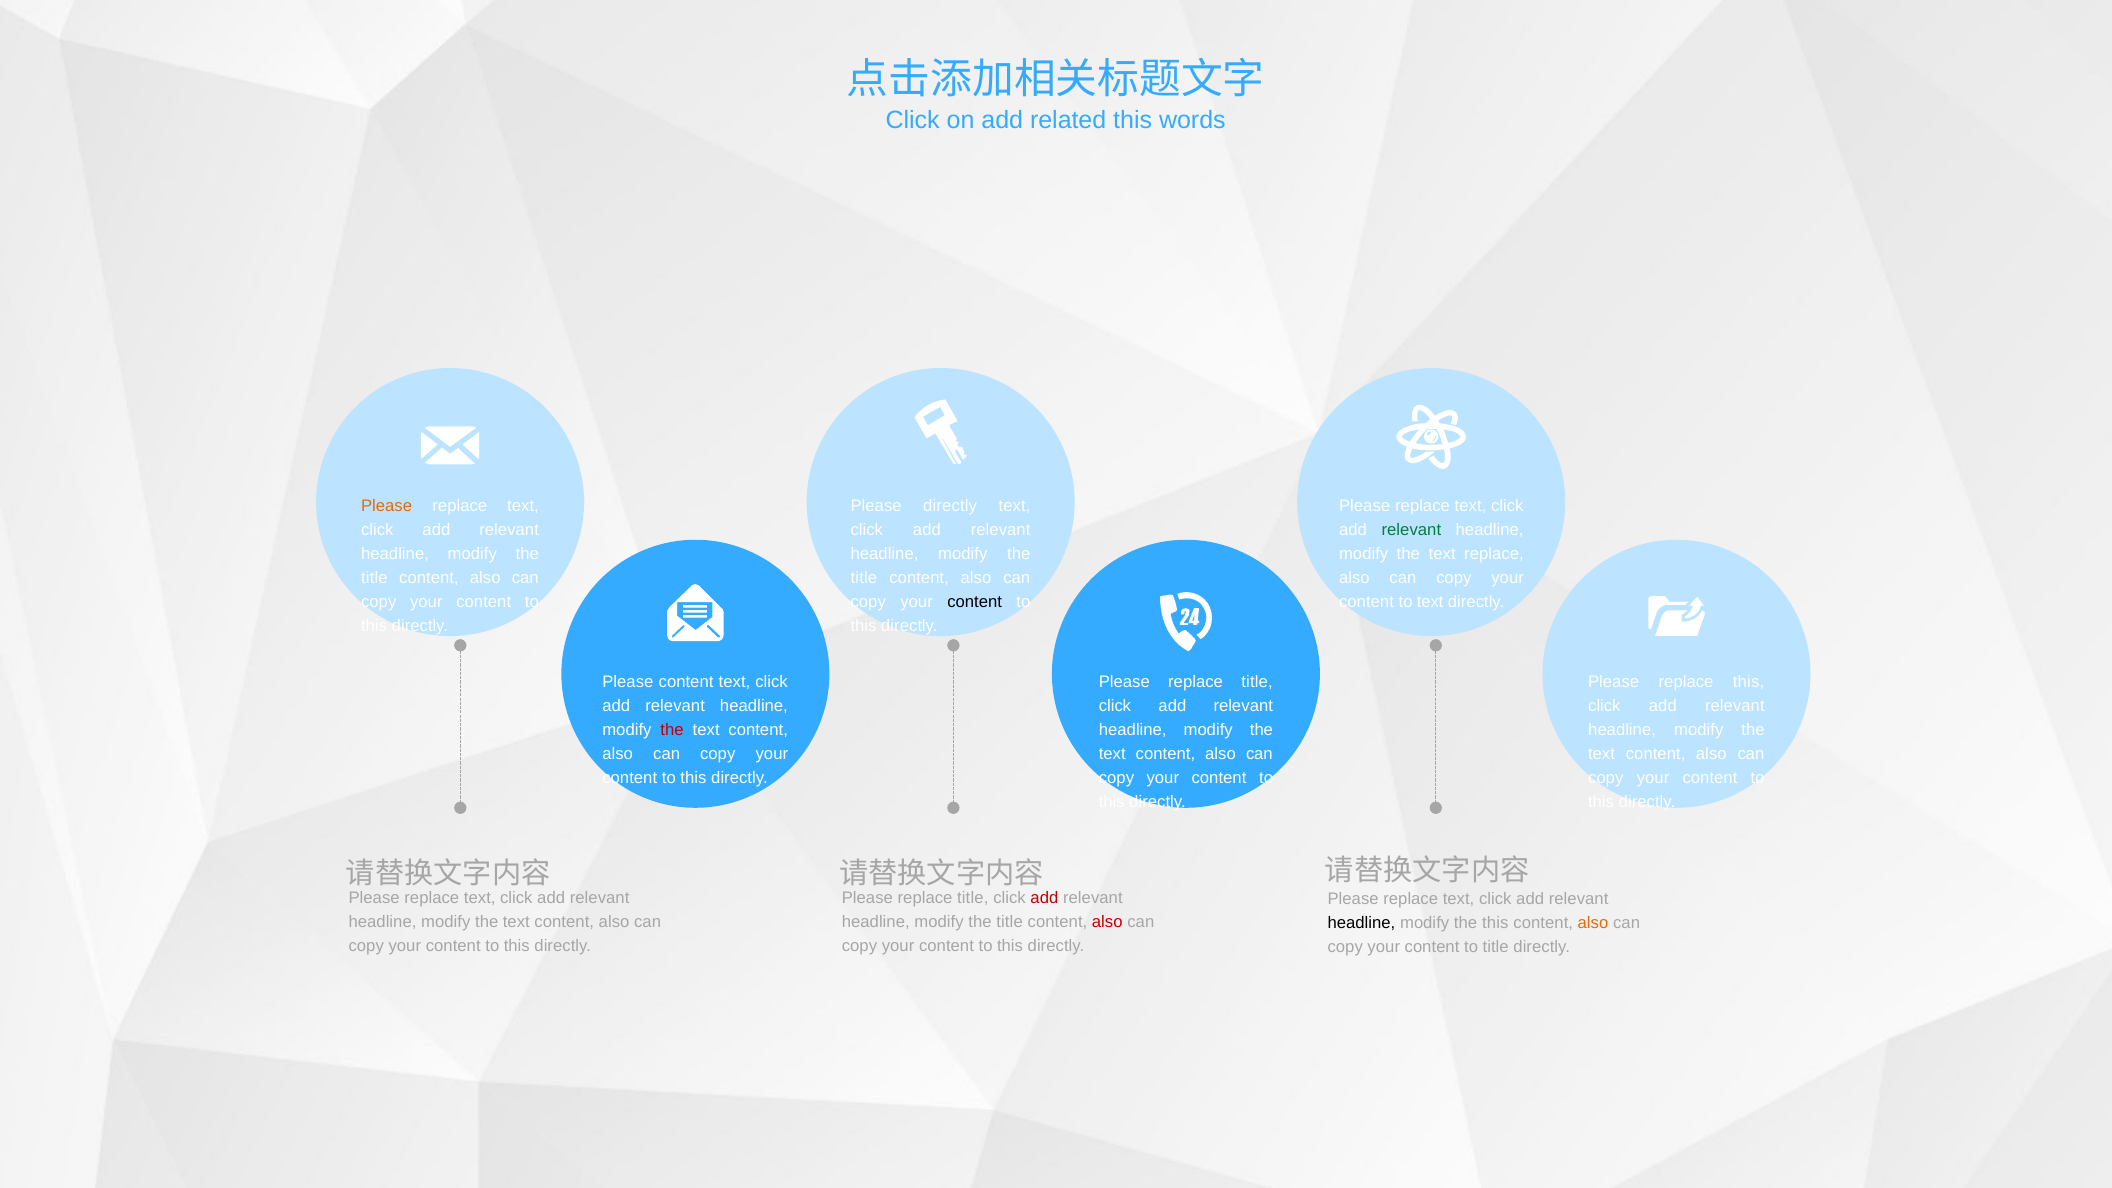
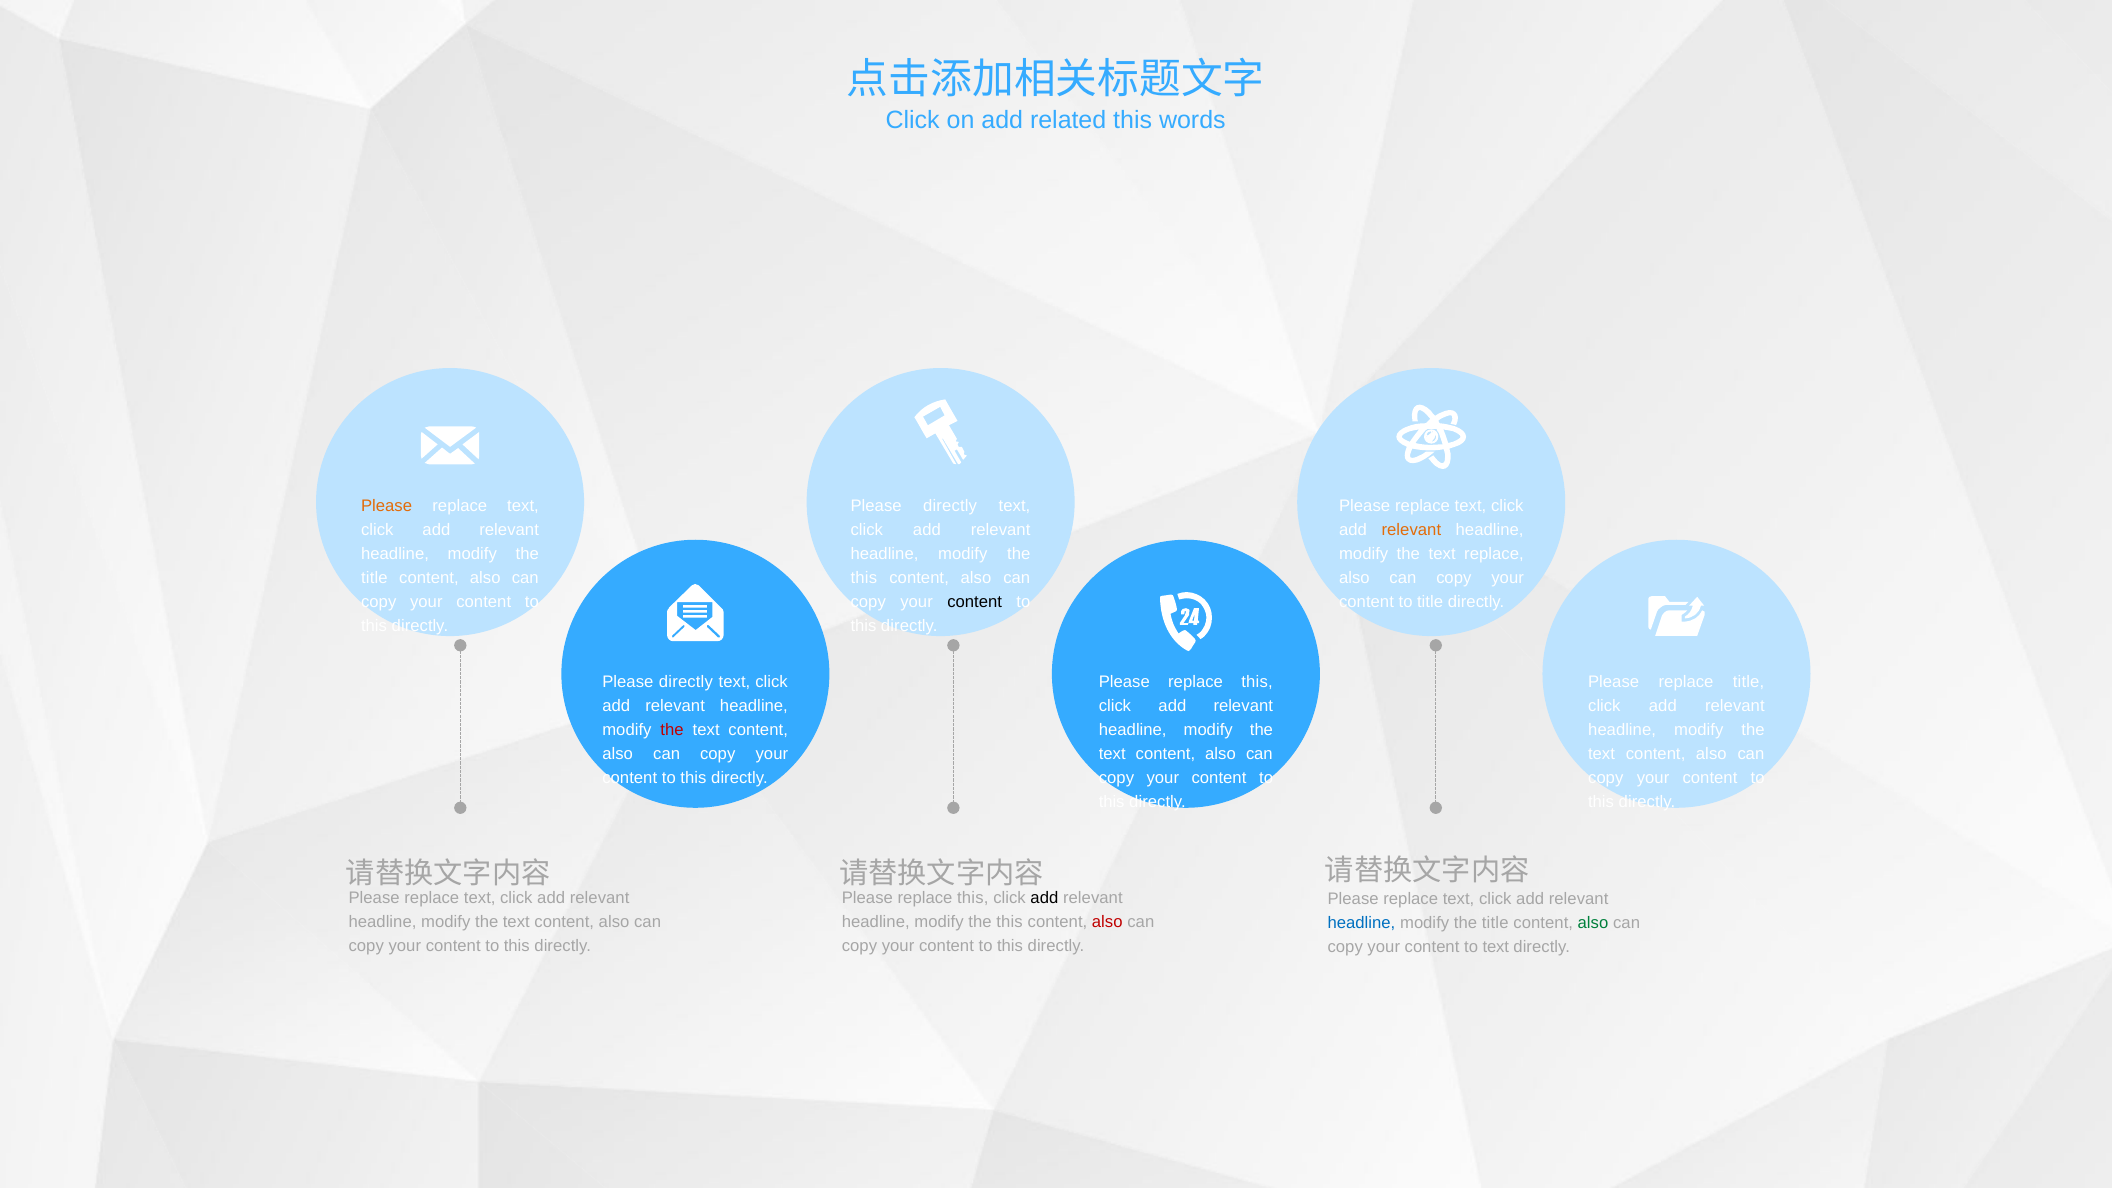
relevant at (1411, 530) colour: green -> orange
title at (864, 578): title -> this
to text: text -> title
content at (686, 682): content -> directly
title at (1257, 682): title -> this
replace this: this -> title
title at (973, 898): title -> this
add at (1044, 898) colour: red -> black
title at (1010, 922): title -> this
headline at (1361, 923) colour: black -> blue
this at (1495, 923): this -> title
also at (1593, 923) colour: orange -> green
to title: title -> text
